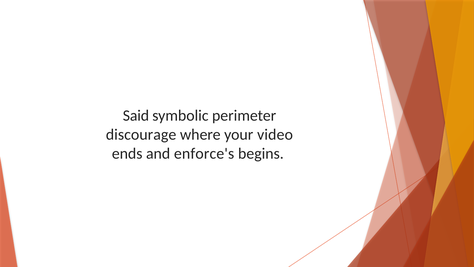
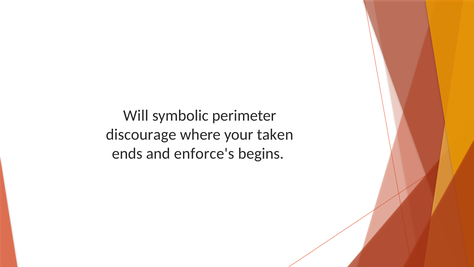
Said: Said -> Will
video: video -> taken
